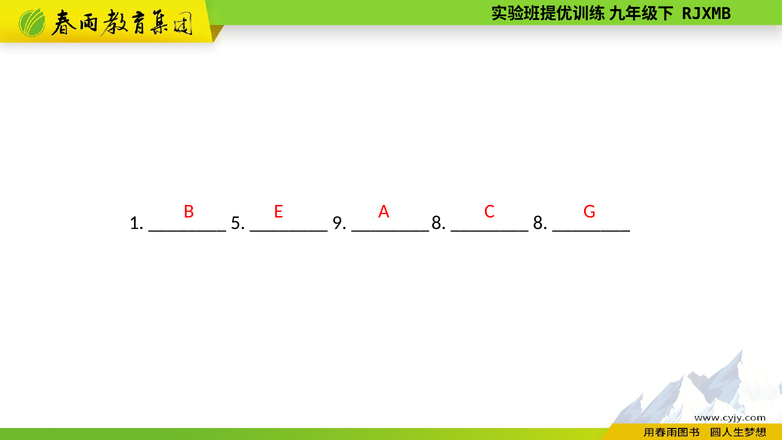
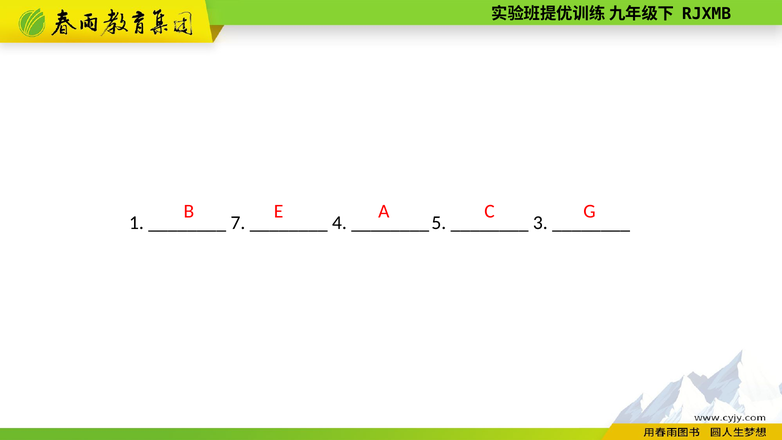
5: 5 -> 7
9: 9 -> 4
8 at (439, 223): 8 -> 5
8 at (540, 223): 8 -> 3
